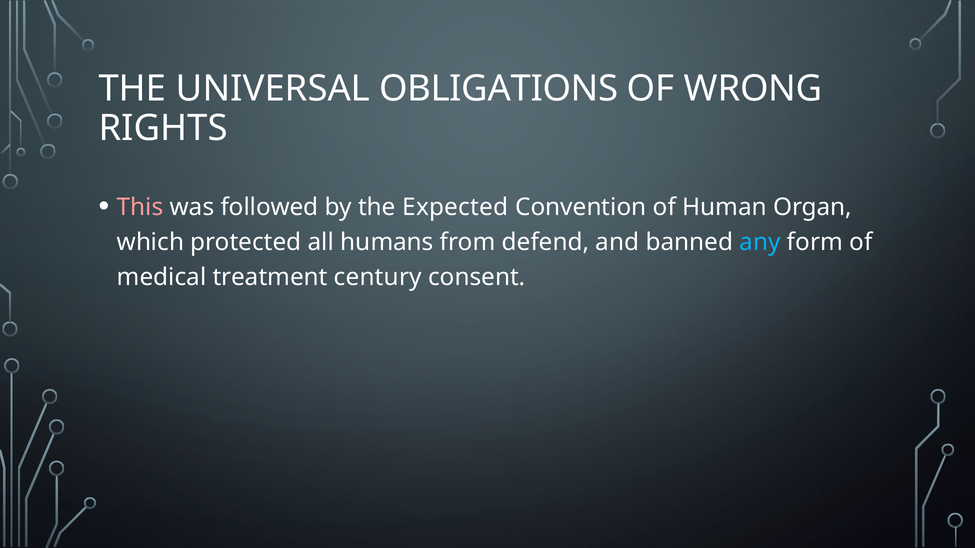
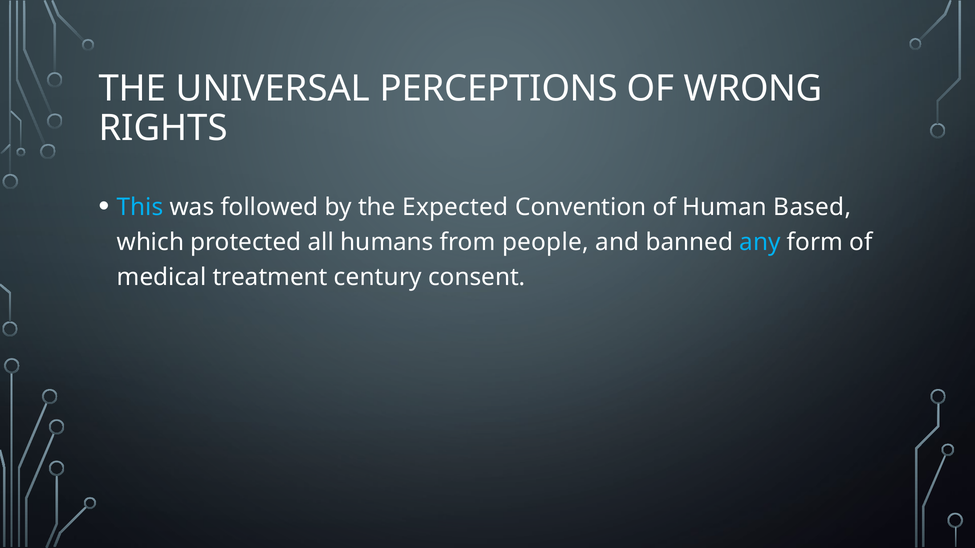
OBLIGATIONS: OBLIGATIONS -> PERCEPTIONS
This colour: pink -> light blue
Organ: Organ -> Based
defend: defend -> people
